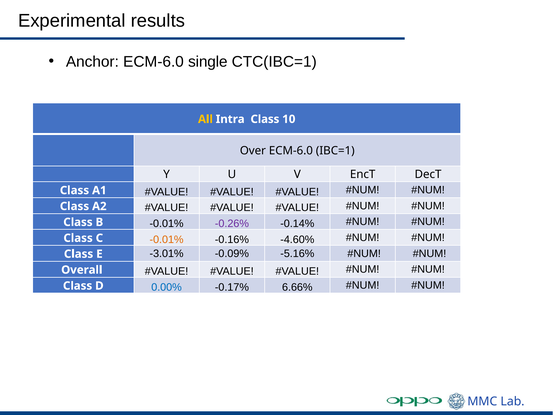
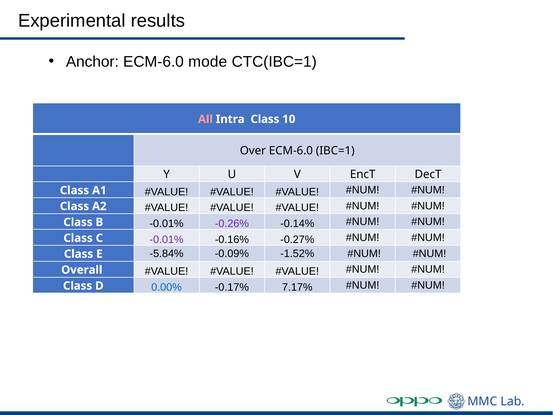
single: single -> mode
All colour: yellow -> pink
-0.01% at (167, 239) colour: orange -> purple
-4.60%: -4.60% -> -0.27%
-3.01%: -3.01% -> -5.84%
-5.16%: -5.16% -> -1.52%
6.66%: 6.66% -> 7.17%
